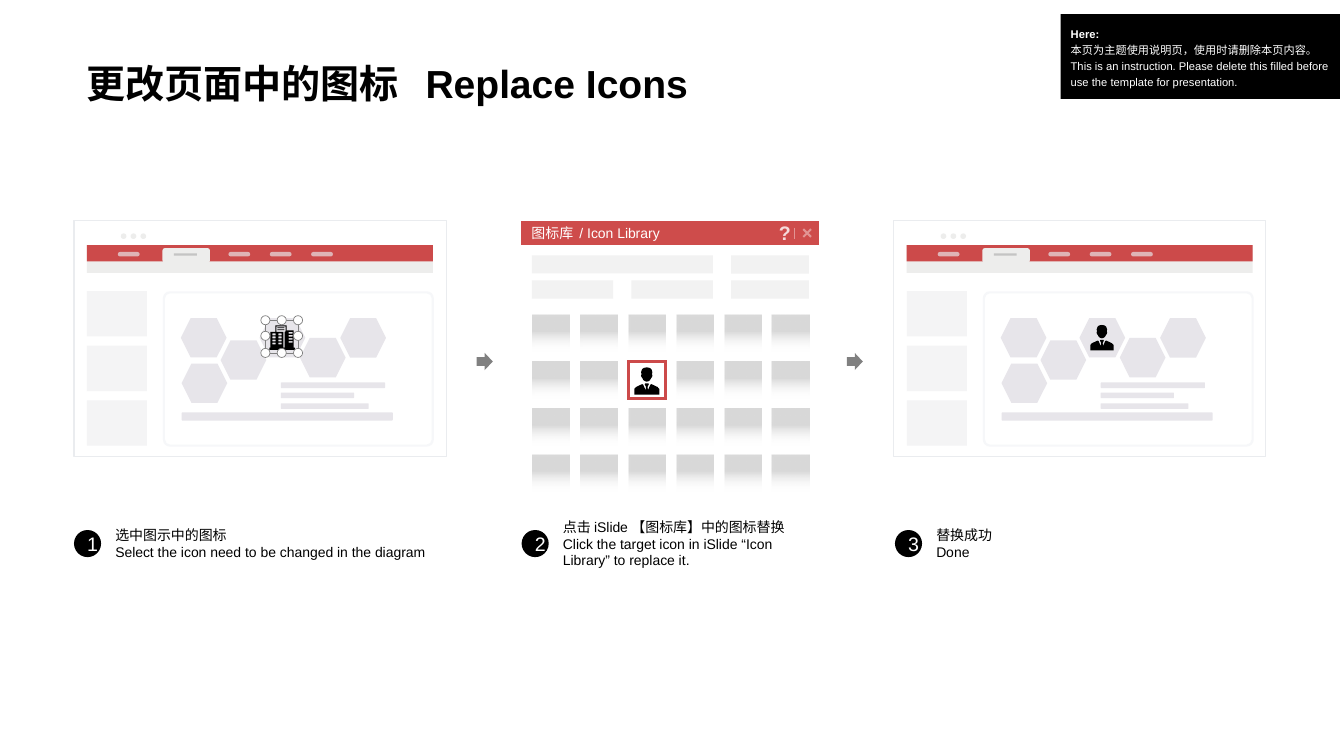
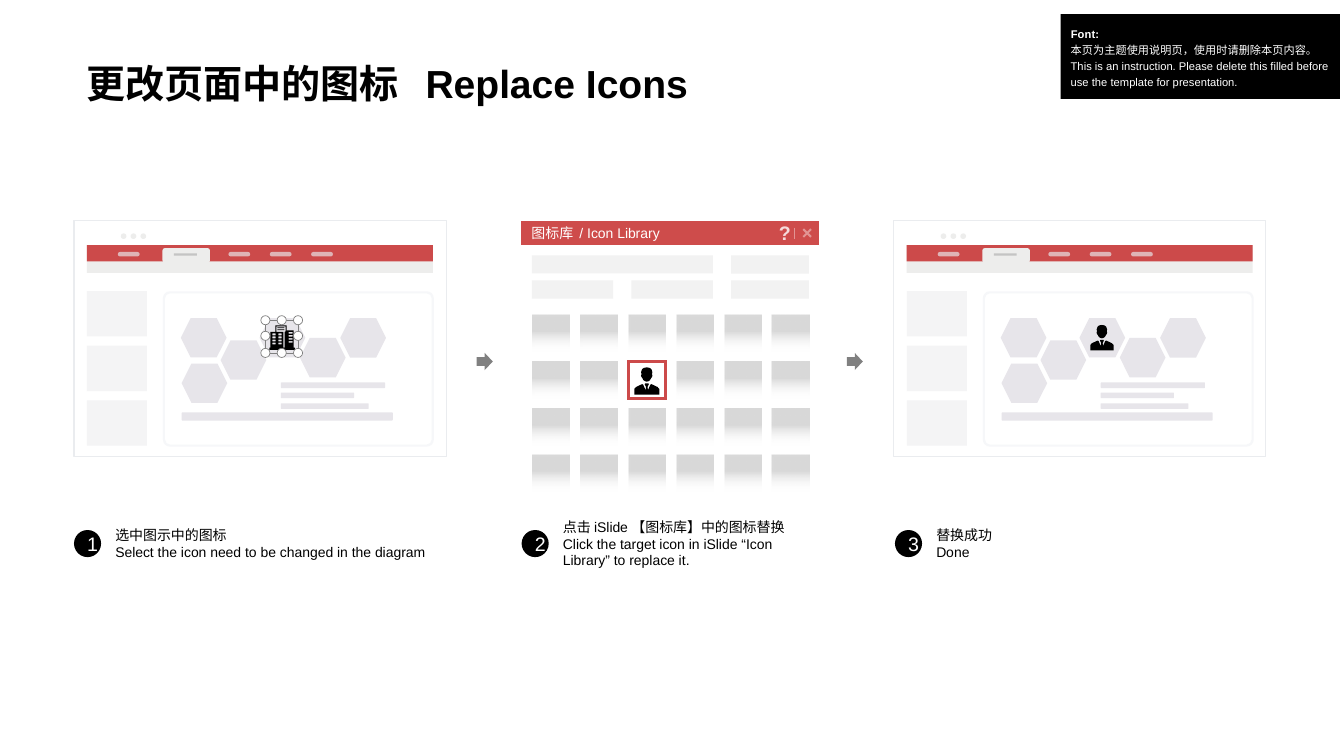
Here: Here -> Font
